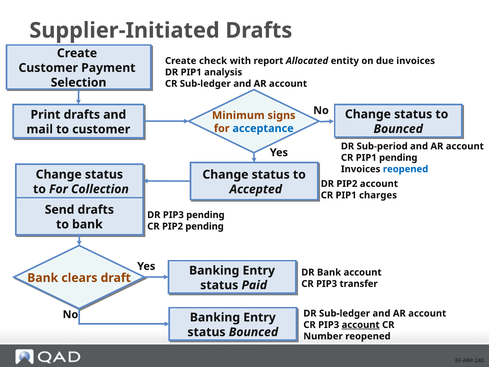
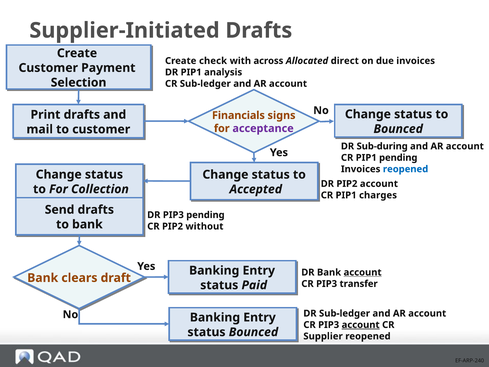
report: report -> across
entity: entity -> direct
Minimum: Minimum -> Financials
acceptance colour: blue -> purple
Sub-period: Sub-period -> Sub-during
PIP2 pending: pending -> without
account at (363, 272) underline: none -> present
Number: Number -> Supplier
